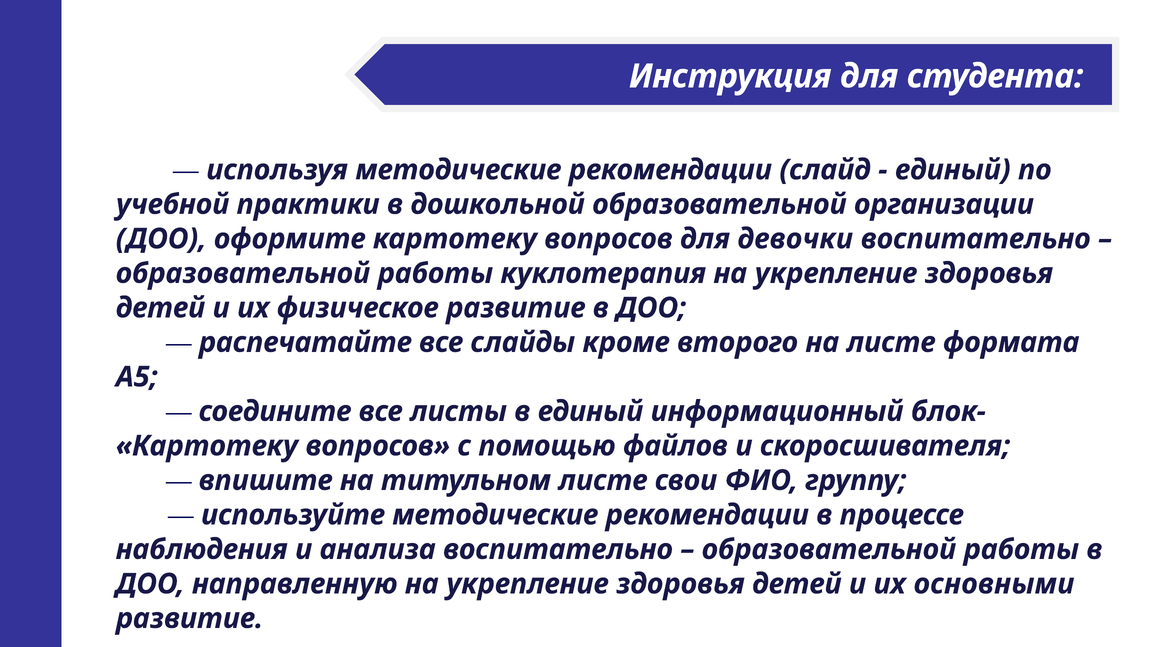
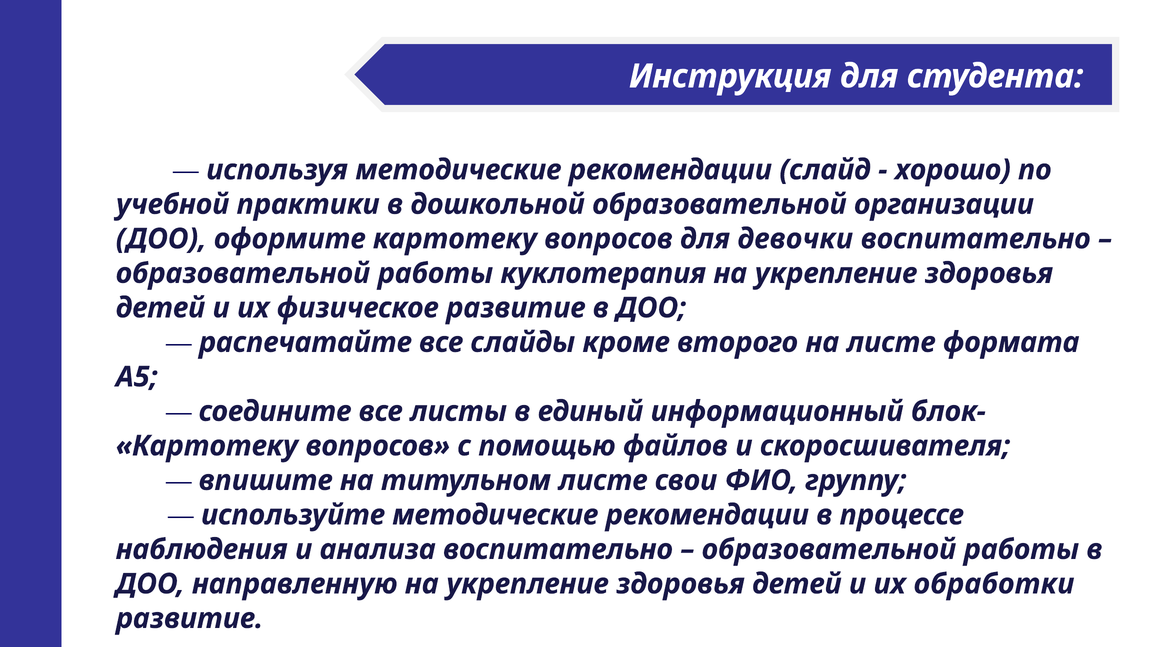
единый at (953, 170): единый -> хорошо
основными: основными -> обработки
